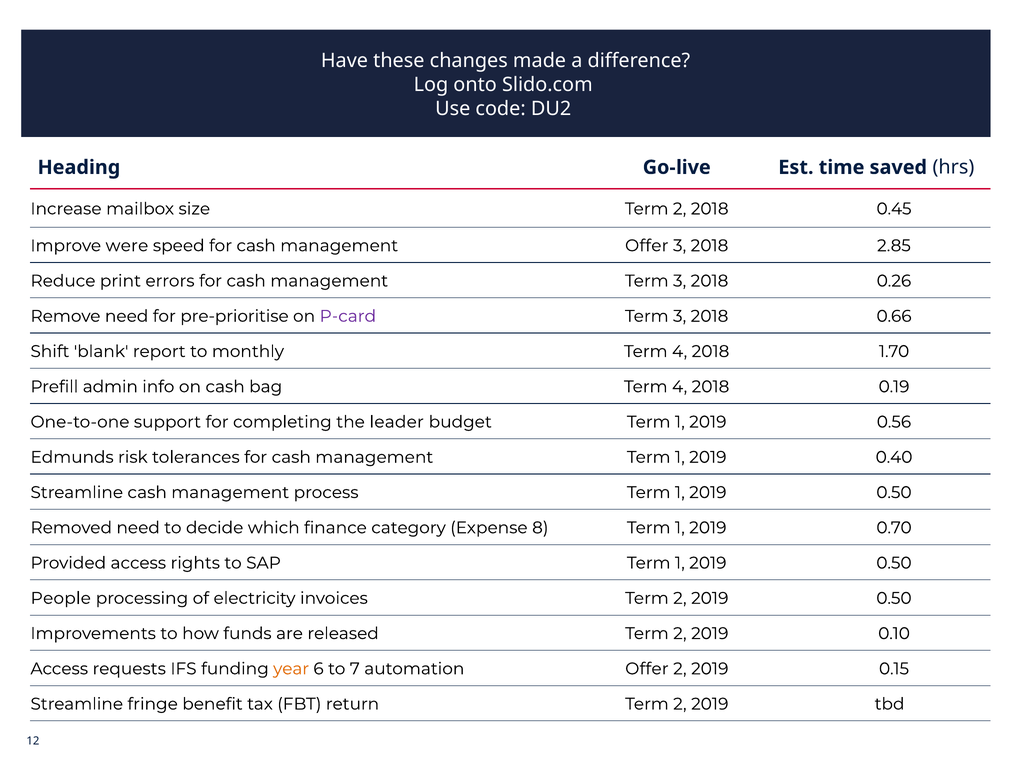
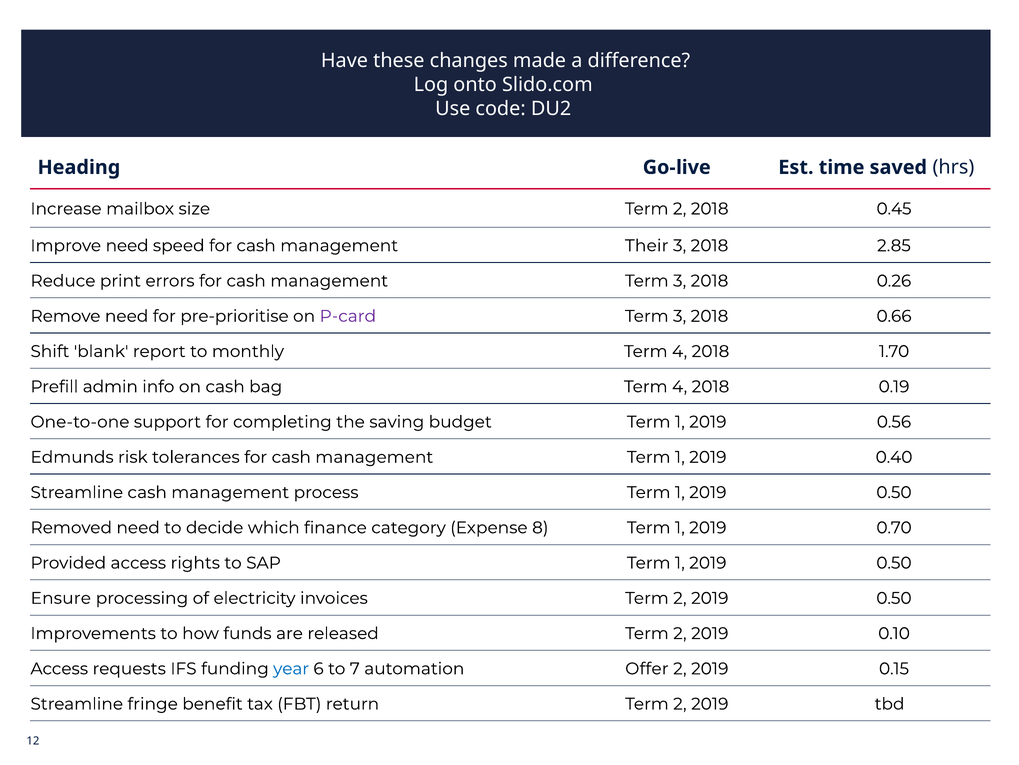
Improve were: were -> need
management Offer: Offer -> Their
leader: leader -> saving
People: People -> Ensure
year colour: orange -> blue
